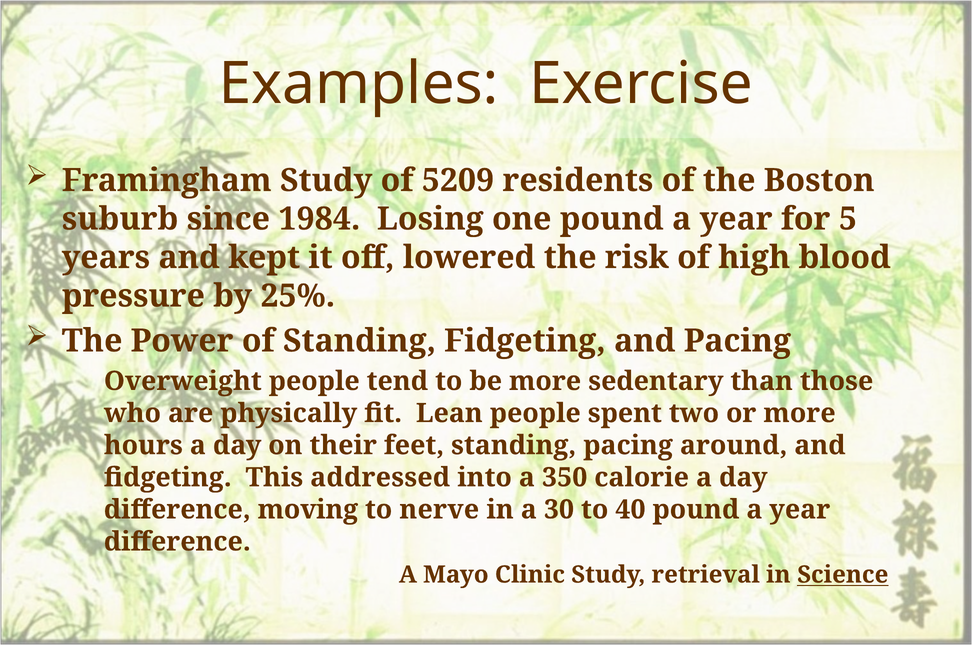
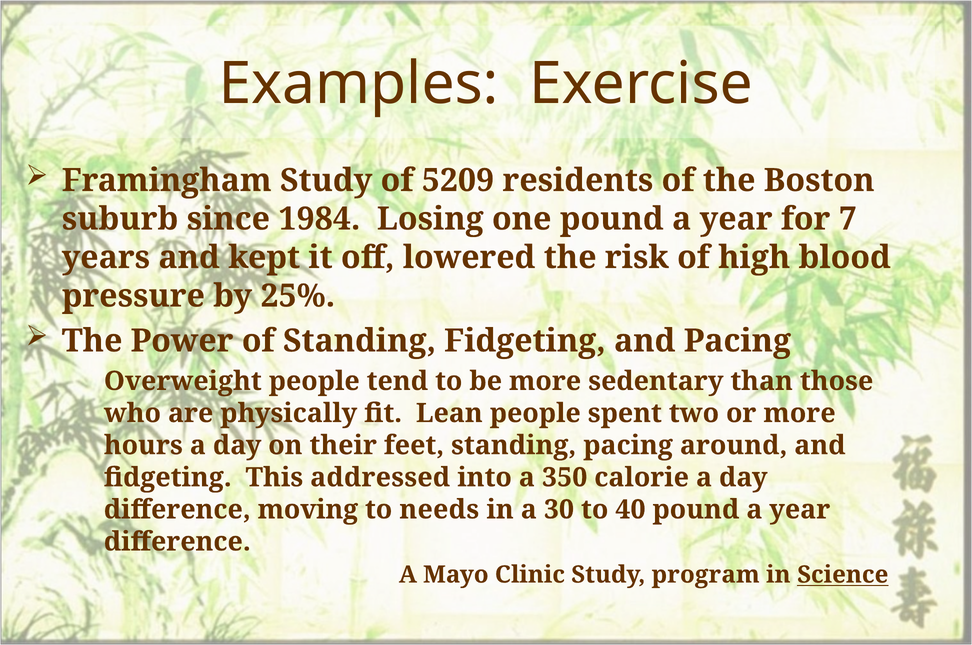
5: 5 -> 7
nerve: nerve -> needs
retrieval: retrieval -> program
